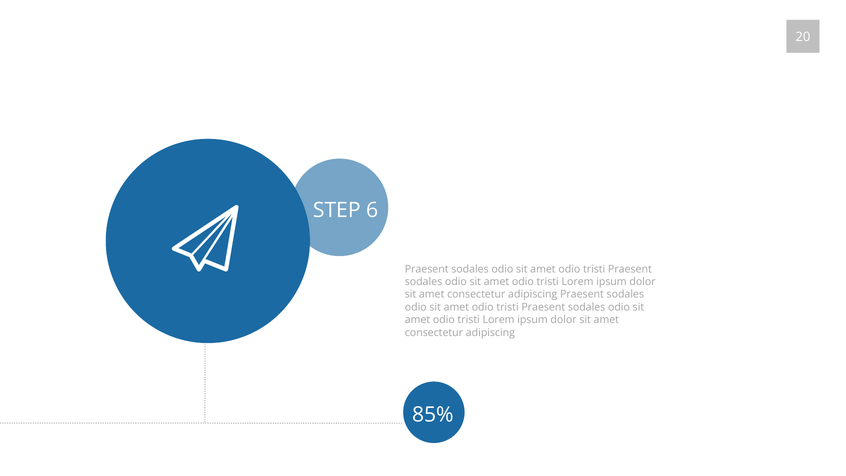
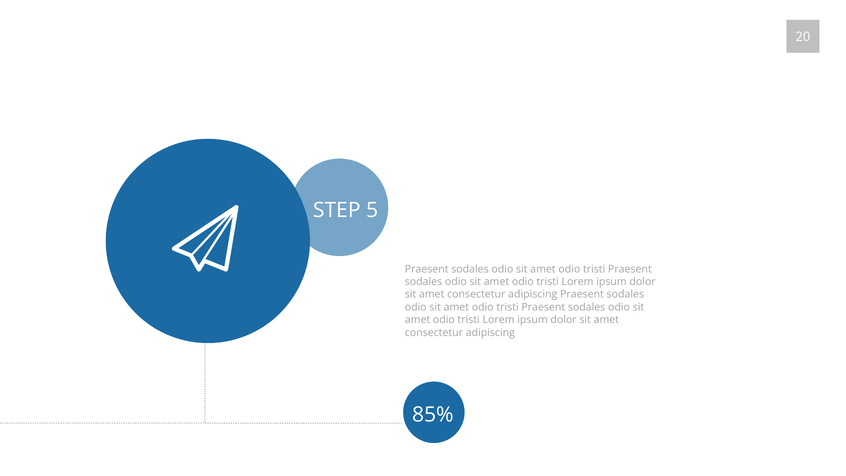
6: 6 -> 5
